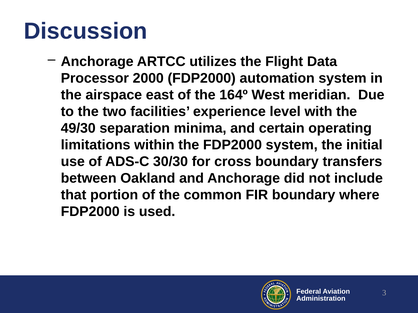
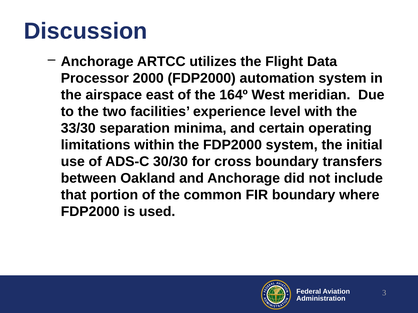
49/30: 49/30 -> 33/30
